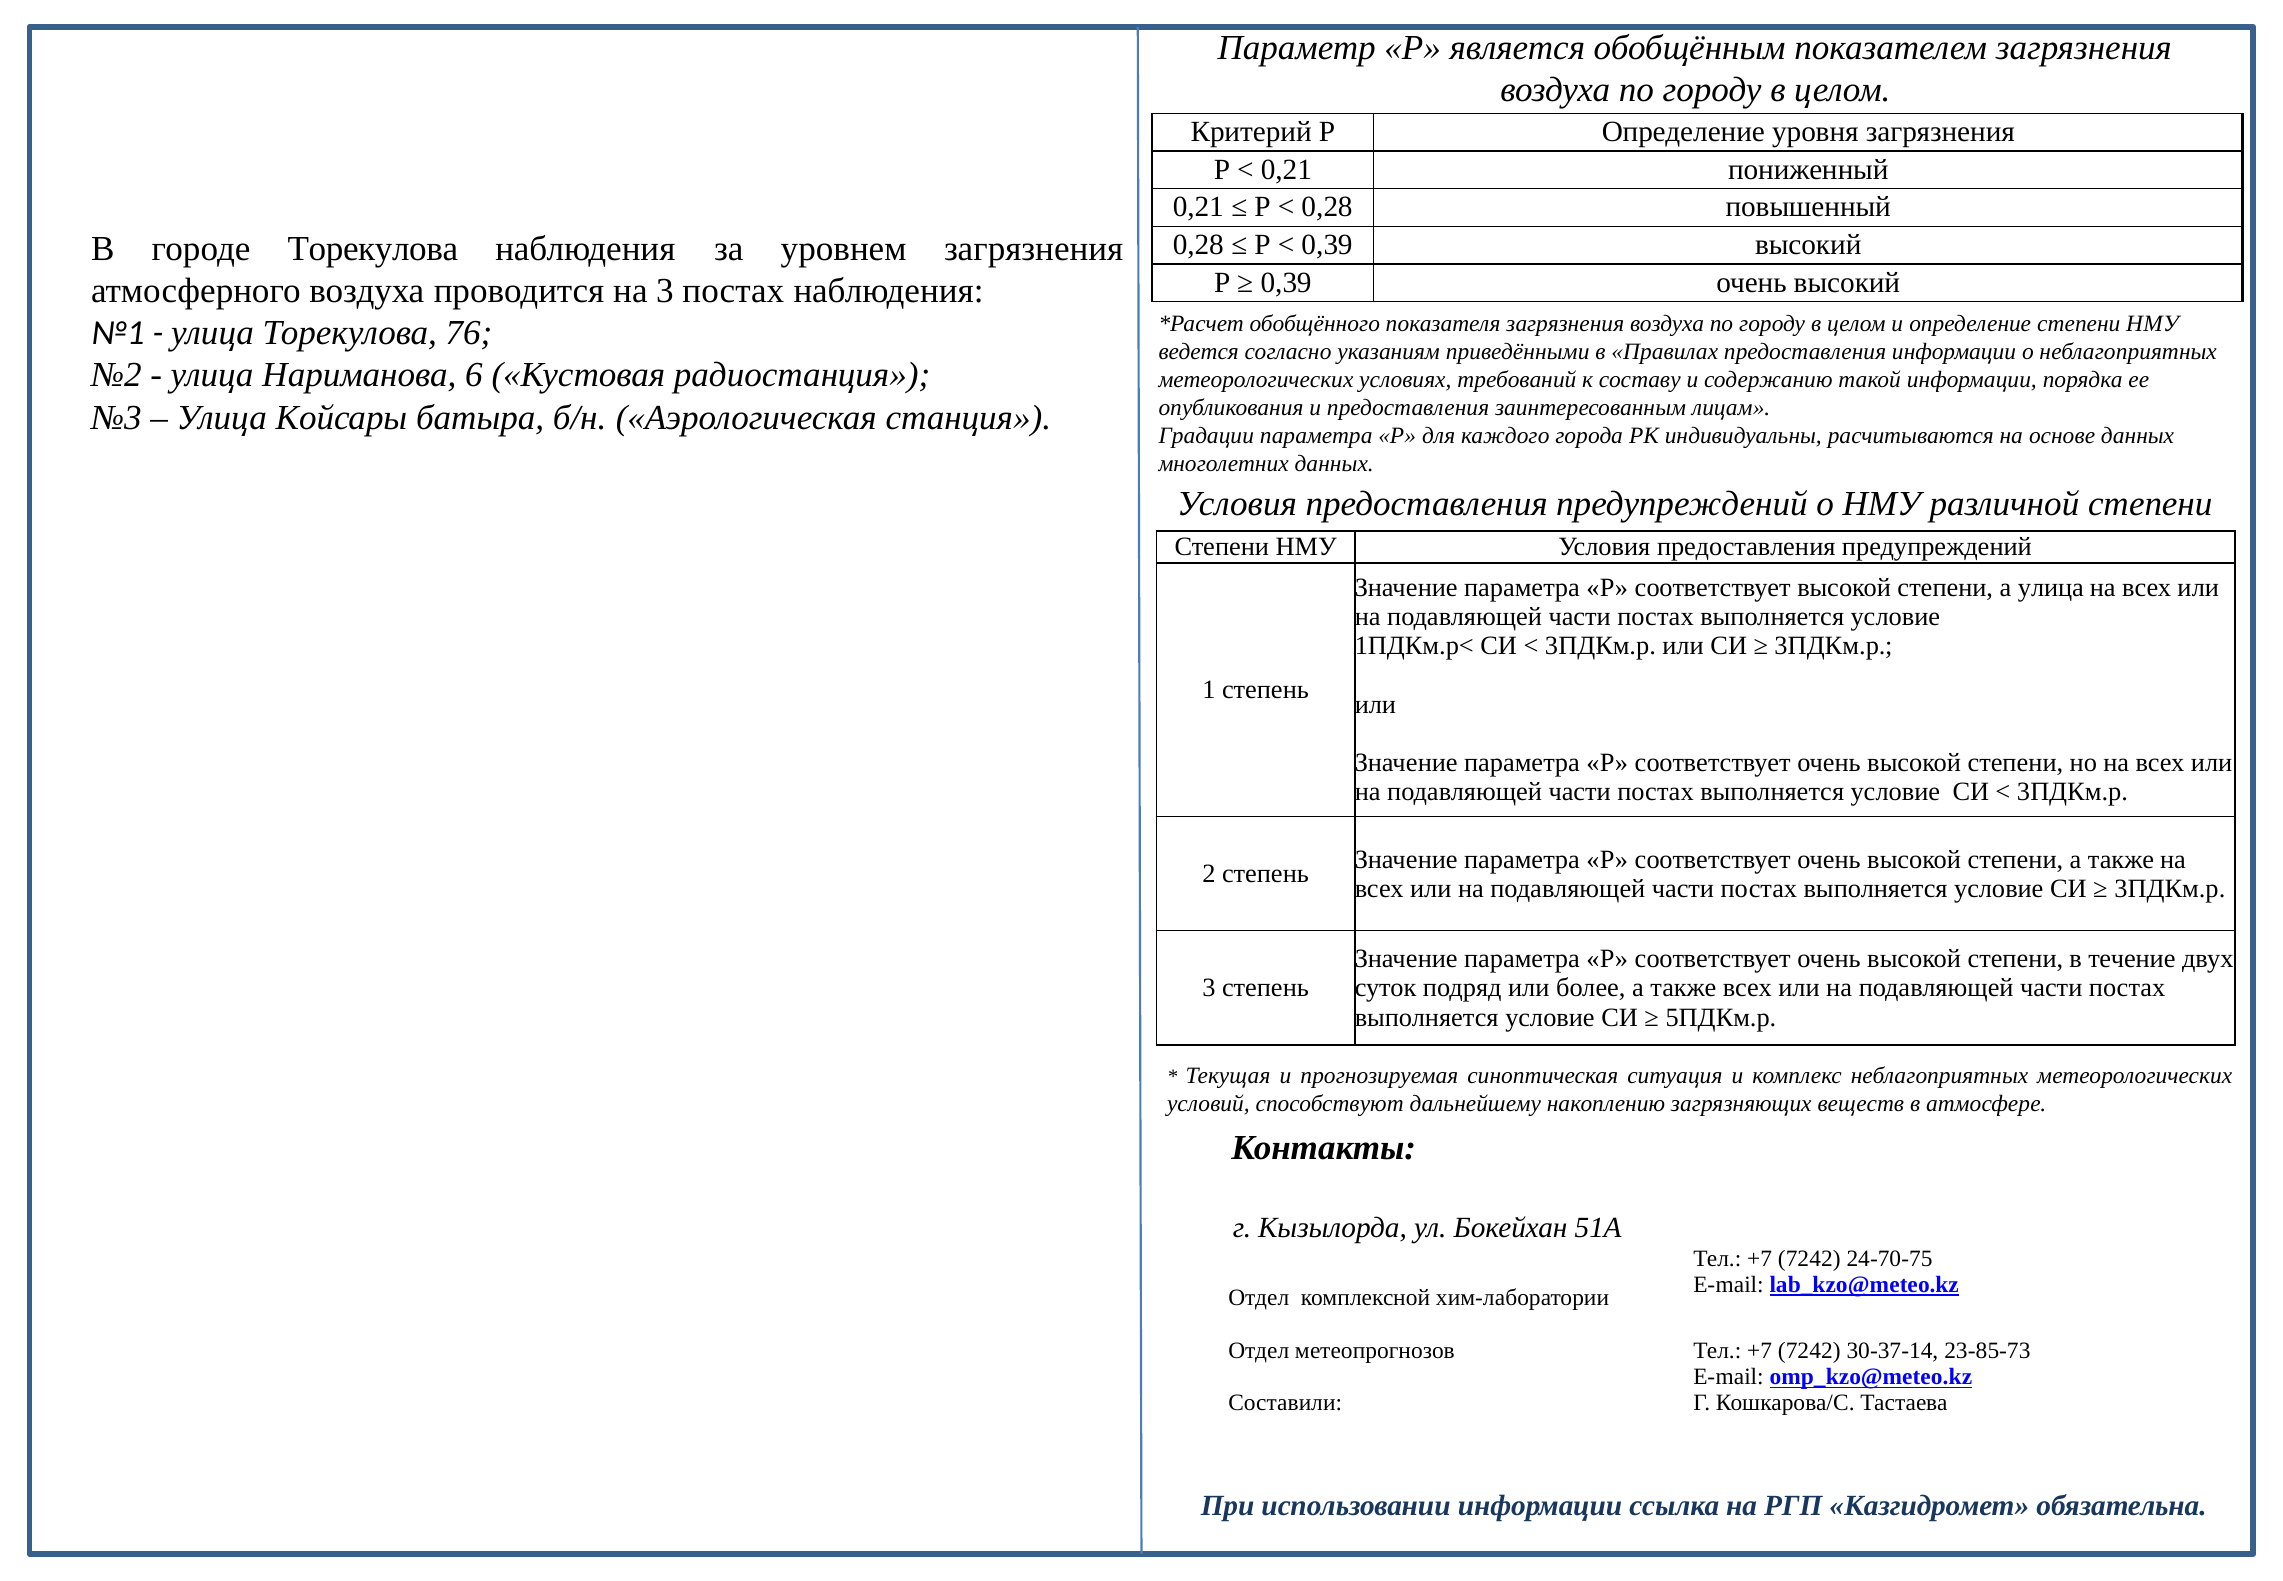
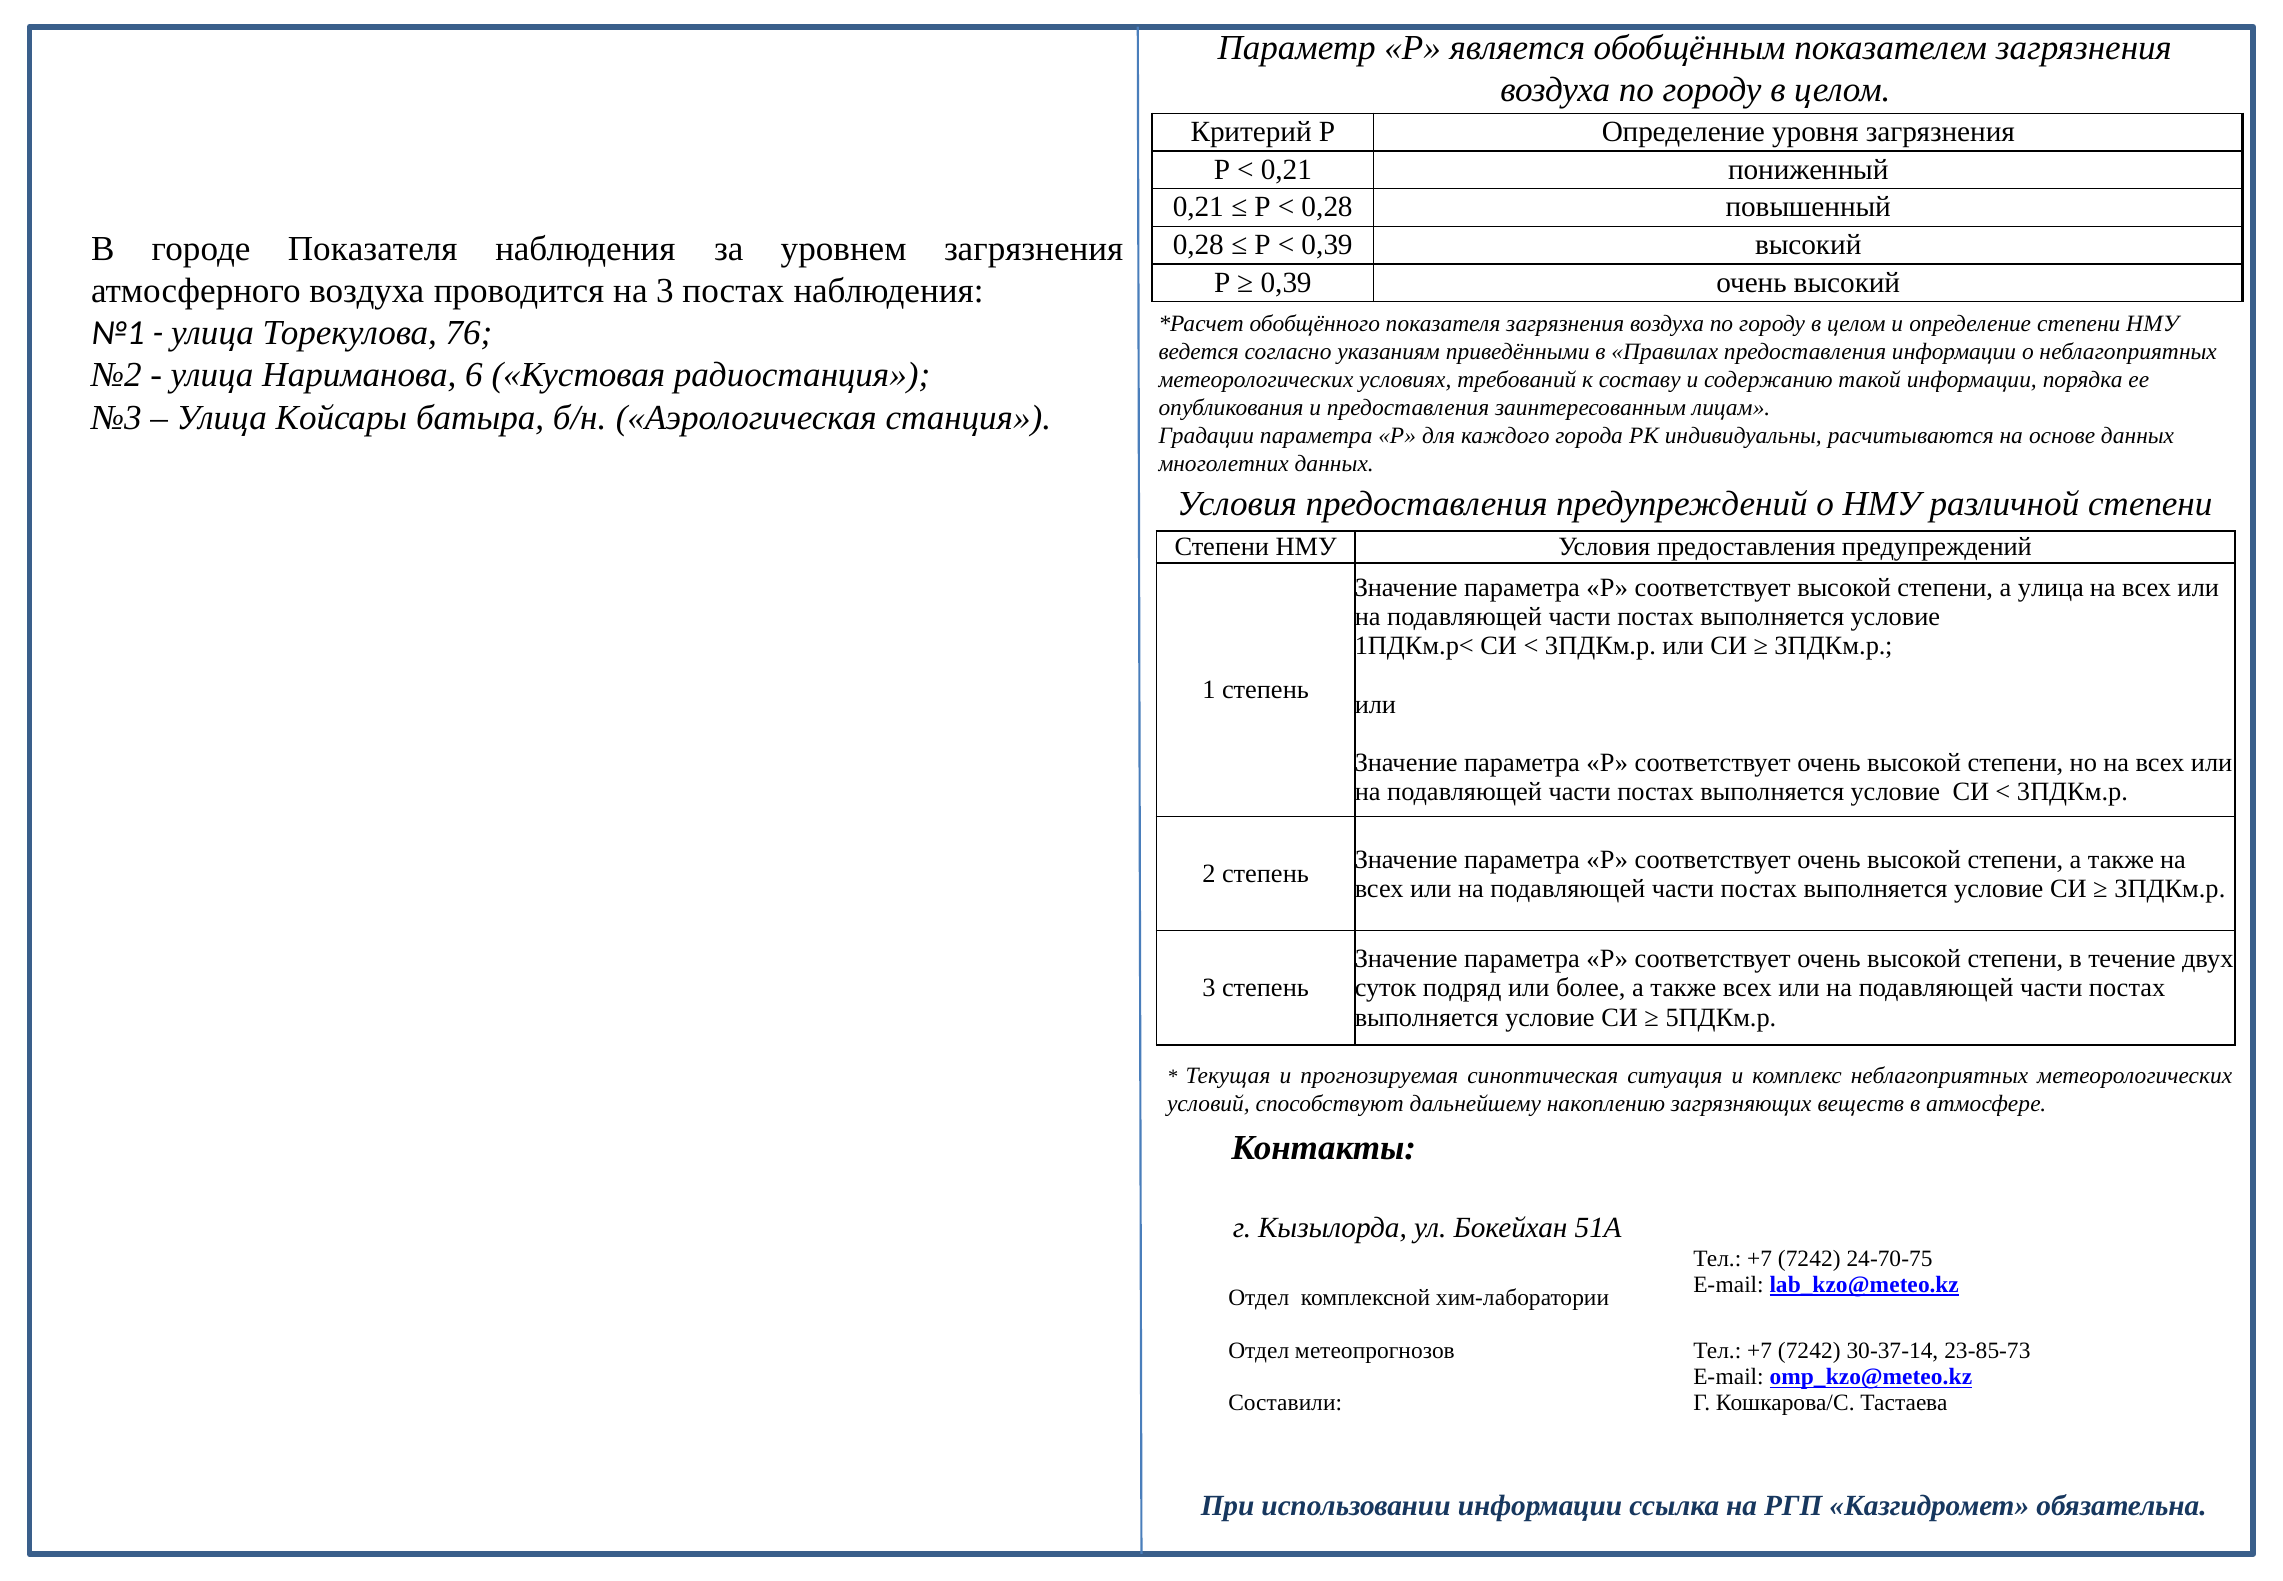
городе Торекулова: Торекулова -> Показателя
